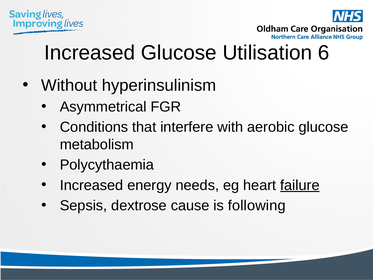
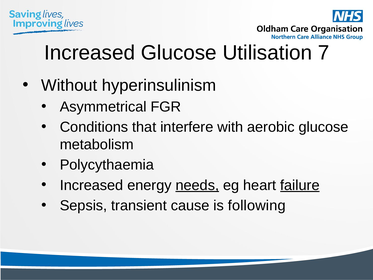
6: 6 -> 7
needs underline: none -> present
dextrose: dextrose -> transient
